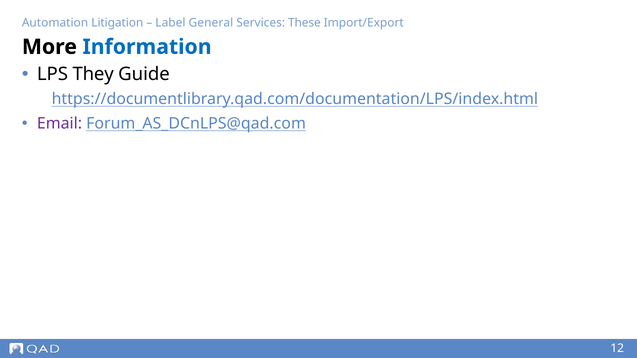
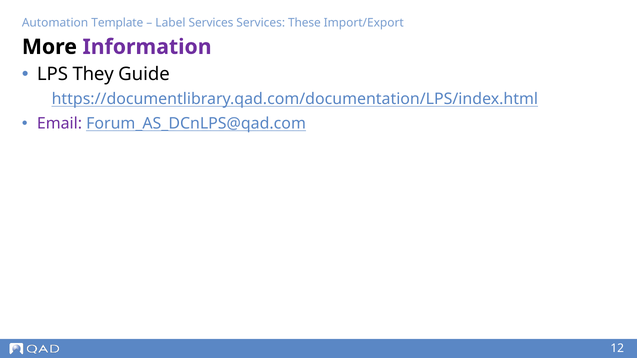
Litigation: Litigation -> Template
Label General: General -> Services
Information colour: blue -> purple
